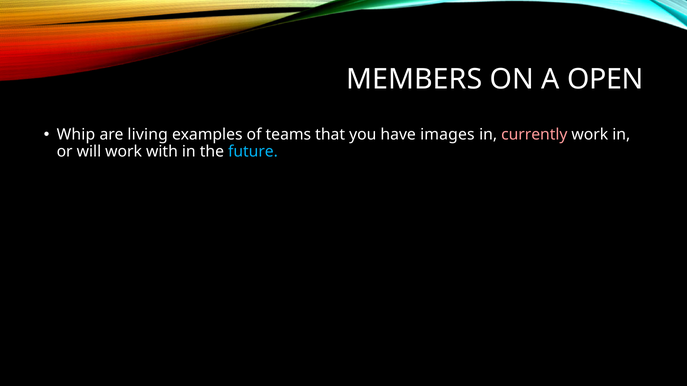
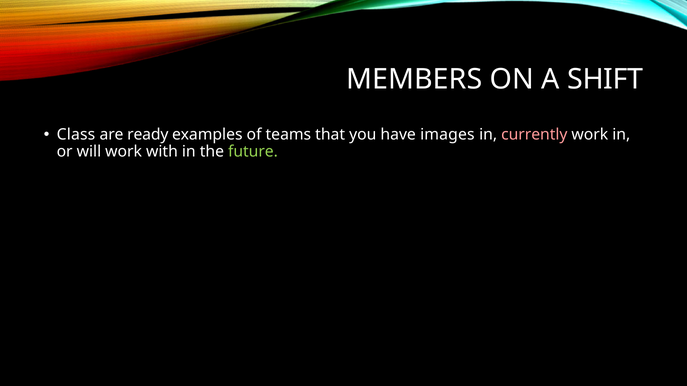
OPEN: OPEN -> SHIFT
Whip: Whip -> Class
living: living -> ready
future colour: light blue -> light green
